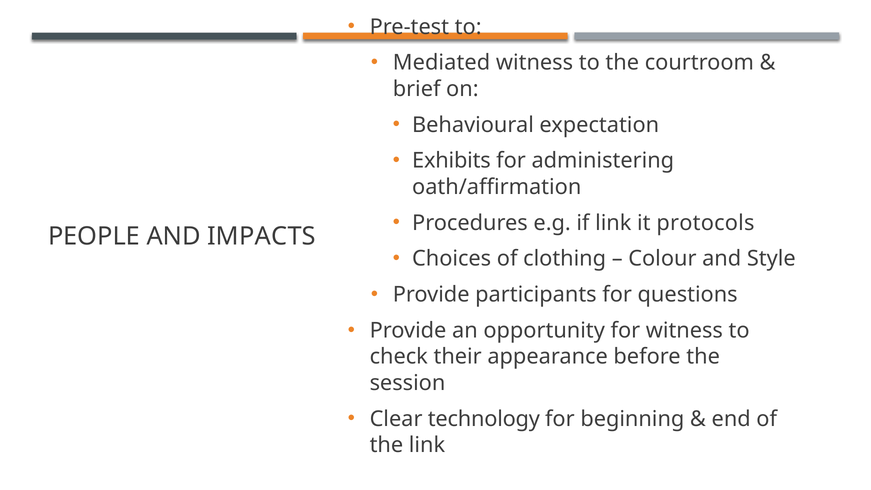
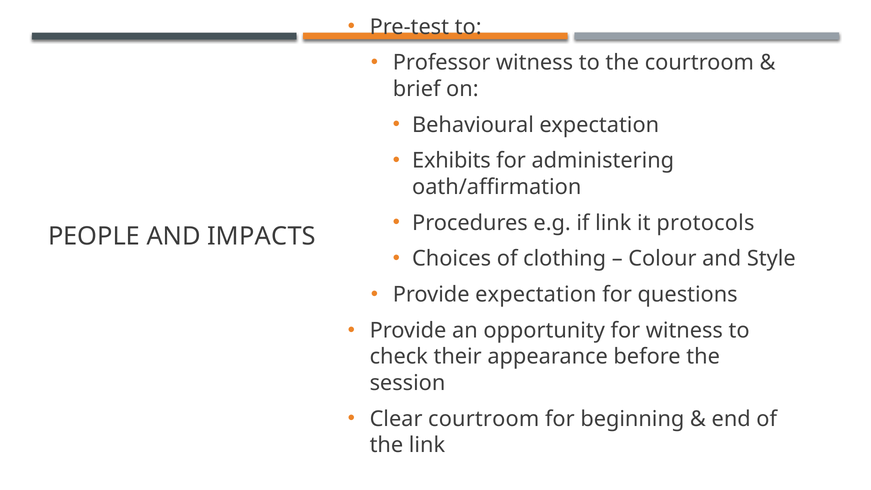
Mediated: Mediated -> Professor
Provide participants: participants -> expectation
Clear technology: technology -> courtroom
